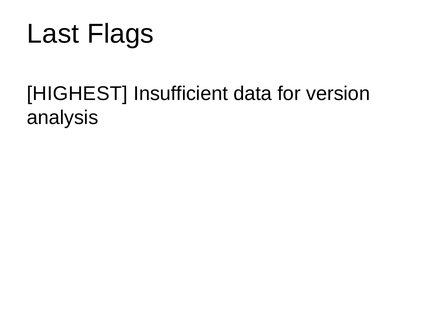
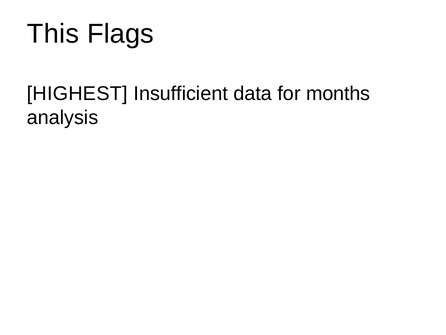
Last: Last -> This
version: version -> months
